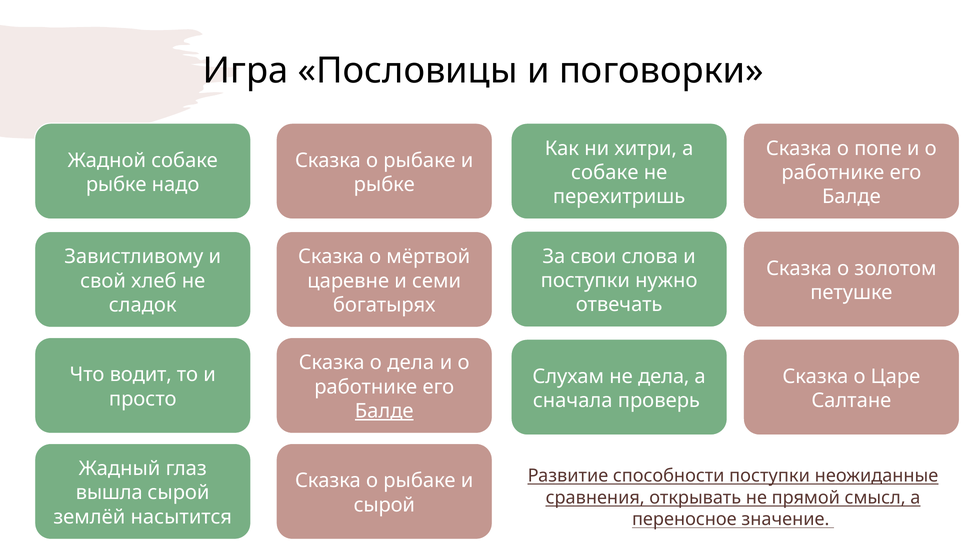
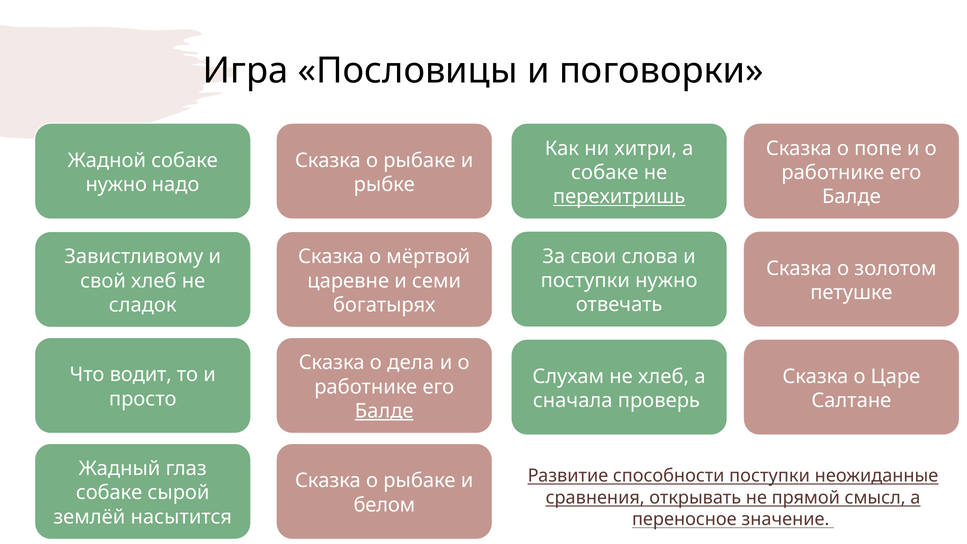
рыбке at (116, 185): рыбке -> нужно
перехитришь underline: none -> present
не дела: дела -> хлеб
вышла at (109, 493): вышла -> собаке
сырой at (384, 505): сырой -> белом
